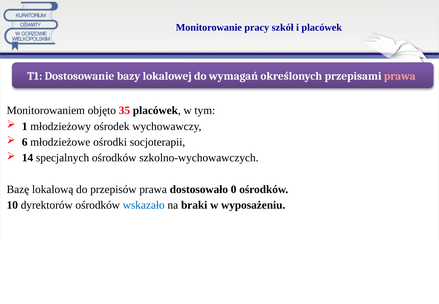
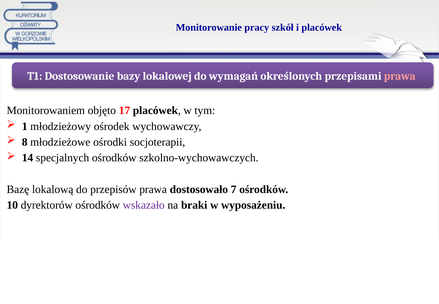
35: 35 -> 17
6: 6 -> 8
0: 0 -> 7
wskazało colour: blue -> purple
